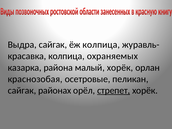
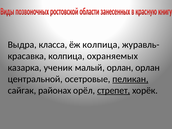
Выдра сайгак: сайгак -> класса
района: района -> ученик
малый хорёк: хорёк -> орлан
краснозобая: краснозобая -> центральной
пеликан underline: none -> present
